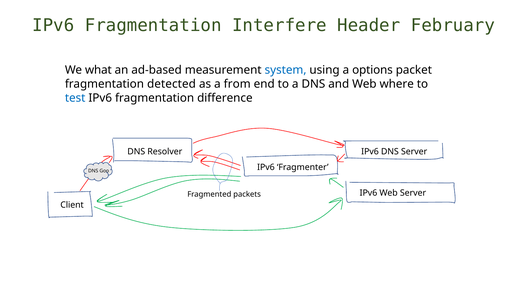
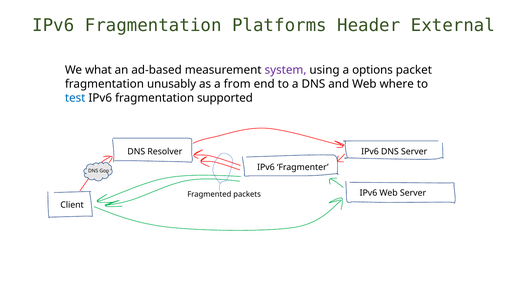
Interfere: Interfere -> Platforms
February: February -> External
system colour: blue -> purple
detected: detected -> unusably
difference: difference -> supported
